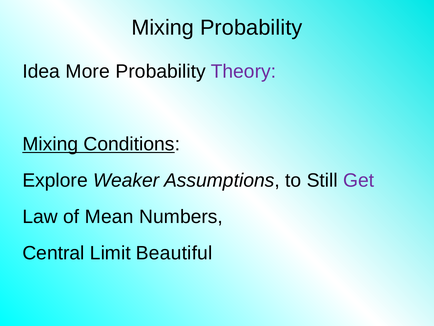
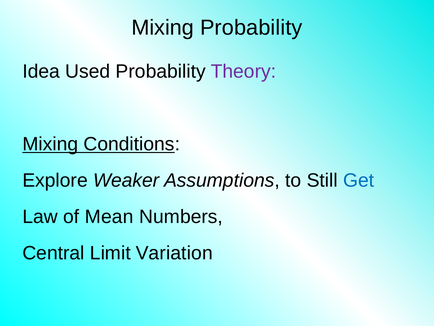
More: More -> Used
Get colour: purple -> blue
Beautiful: Beautiful -> Variation
